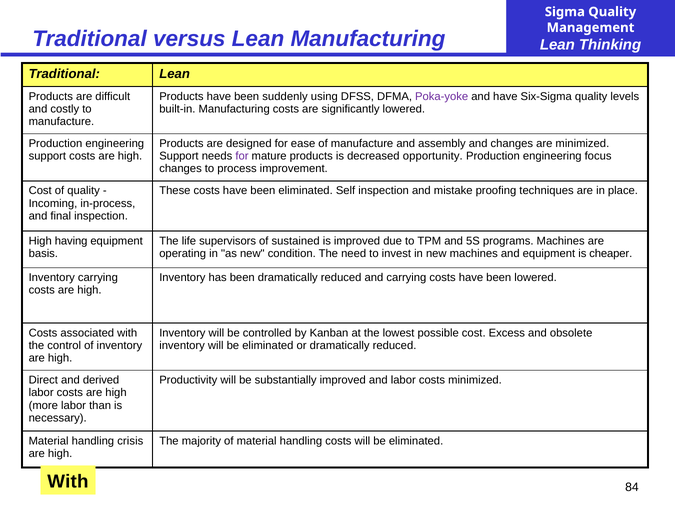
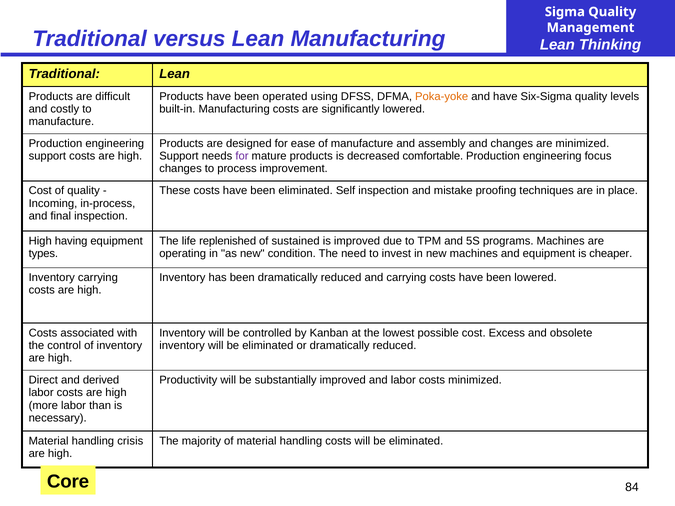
suddenly: suddenly -> operated
Poka-yoke colour: purple -> orange
opportunity: opportunity -> comfortable
supervisors: supervisors -> replenished
basis: basis -> types
With at (68, 482): With -> Core
